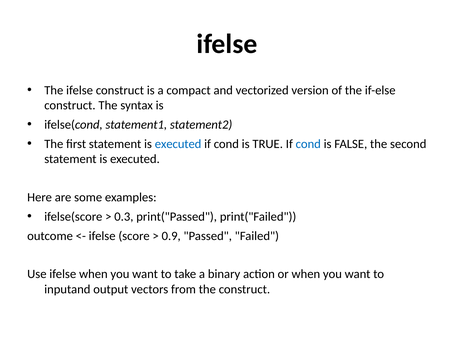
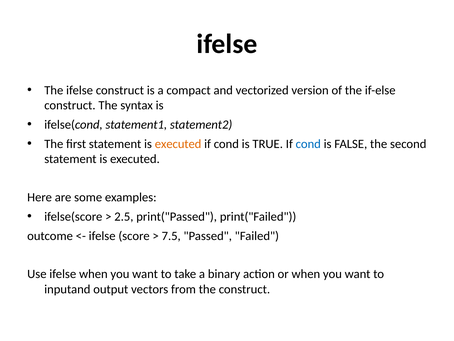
executed at (178, 144) colour: blue -> orange
0.3: 0.3 -> 2.5
0.9: 0.9 -> 7.5
